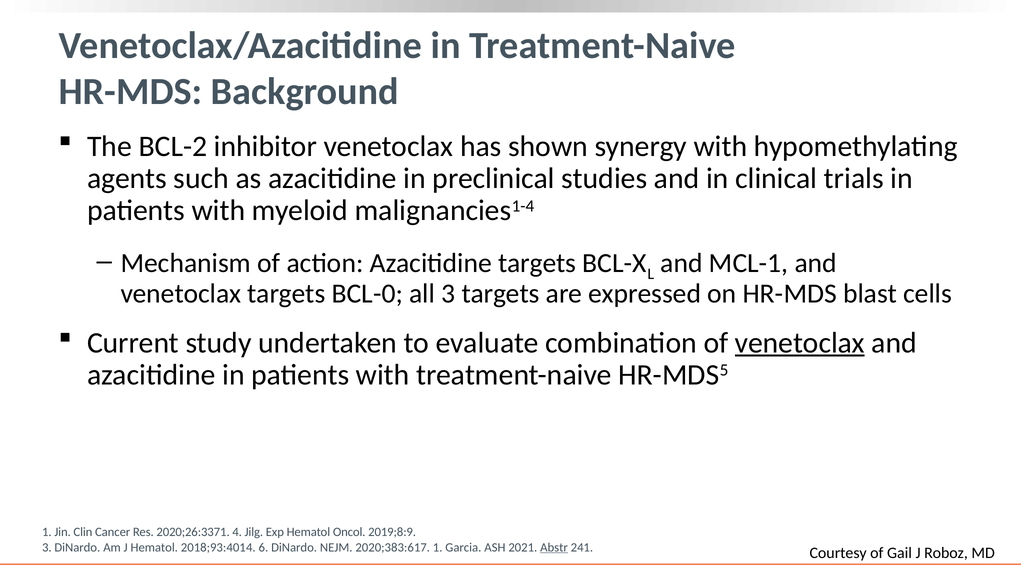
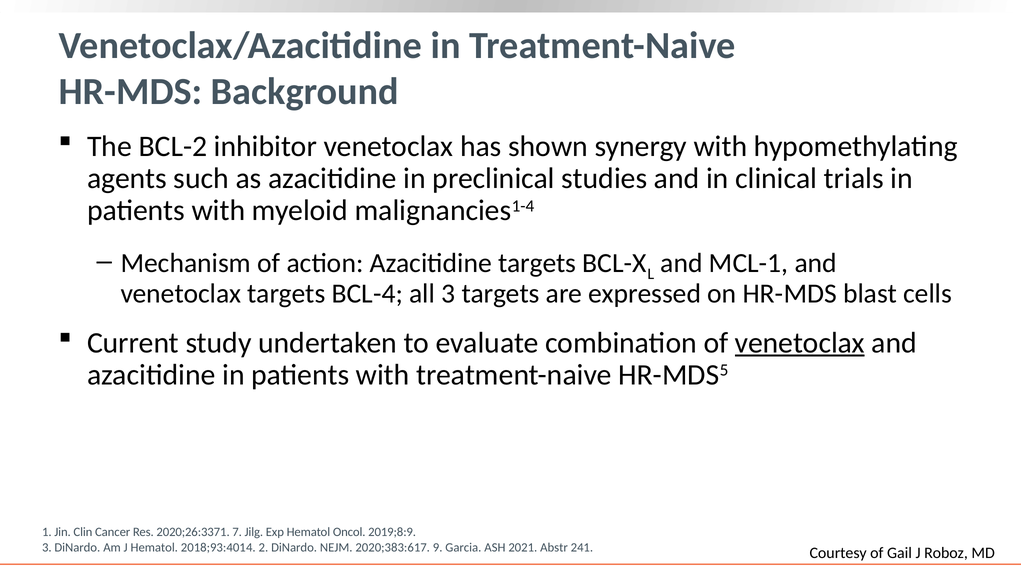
BCL-0: BCL-0 -> BCL-4
4: 4 -> 7
6: 6 -> 2
2020;383:617 1: 1 -> 9
Abstr underline: present -> none
